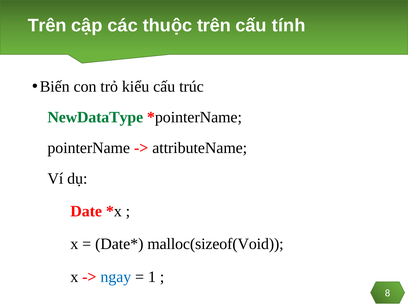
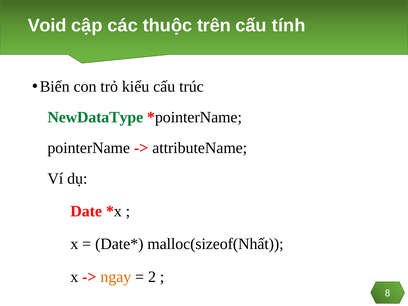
Trên at (47, 25): Trên -> Void
malloc(sizeof(Void: malloc(sizeof(Void -> malloc(sizeof(Nhất
ngay colour: blue -> orange
1: 1 -> 2
